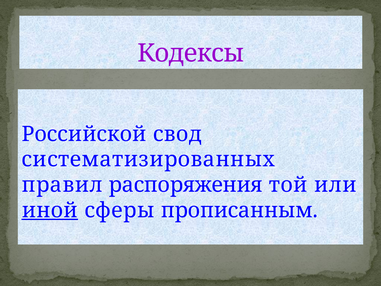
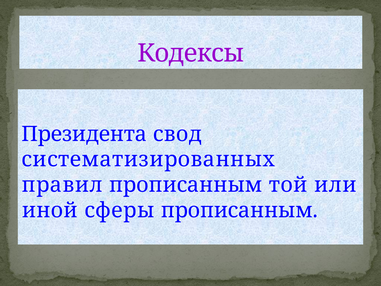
Российской: Российской -> Президента
правил распоряжения: распоряжения -> прописанным
иной underline: present -> none
